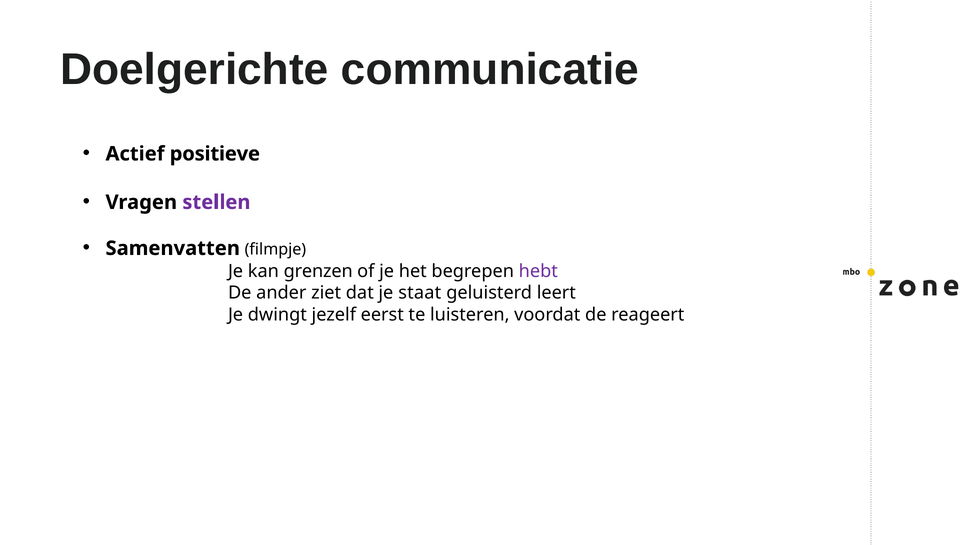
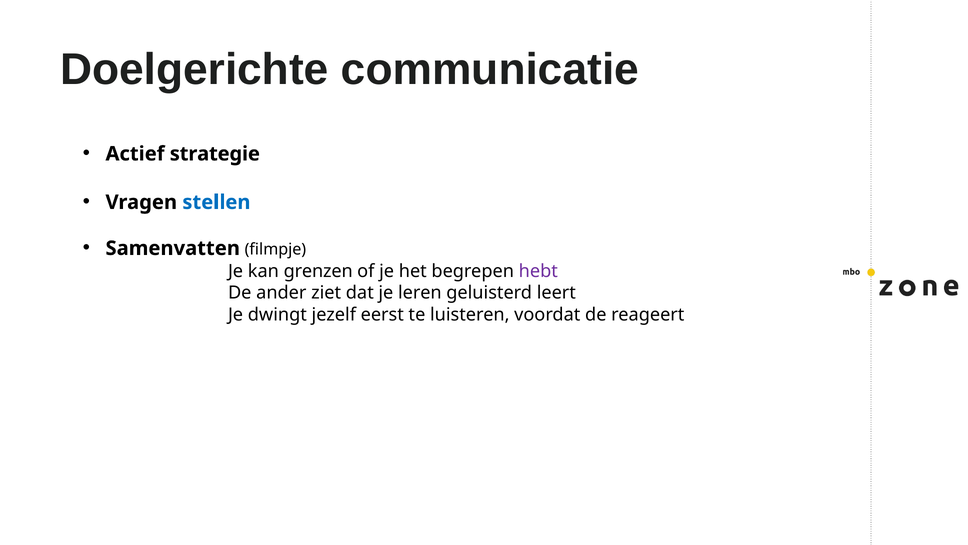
positieve: positieve -> strategie
stellen colour: purple -> blue
staat: staat -> leren
